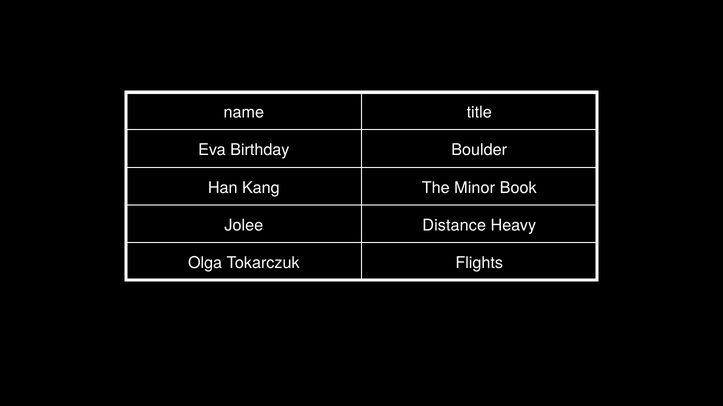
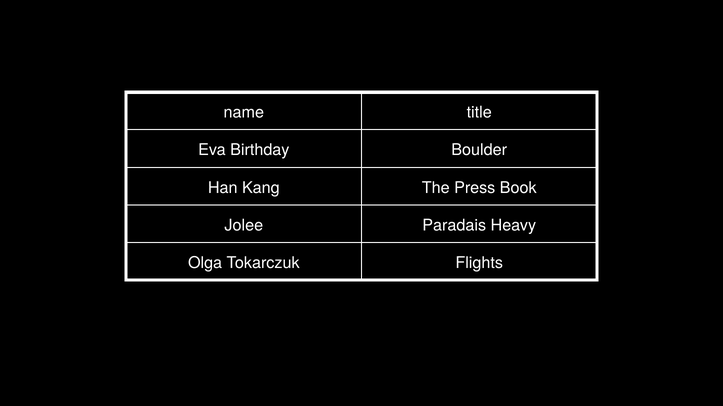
Minor: Minor -> Press
Distance: Distance -> Paradais
